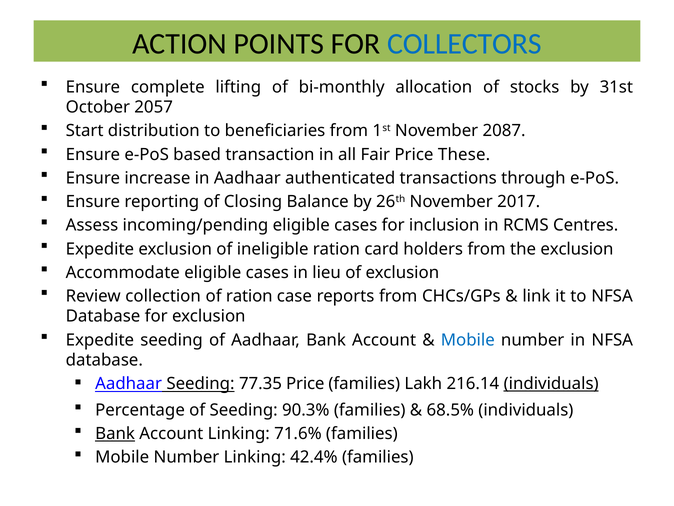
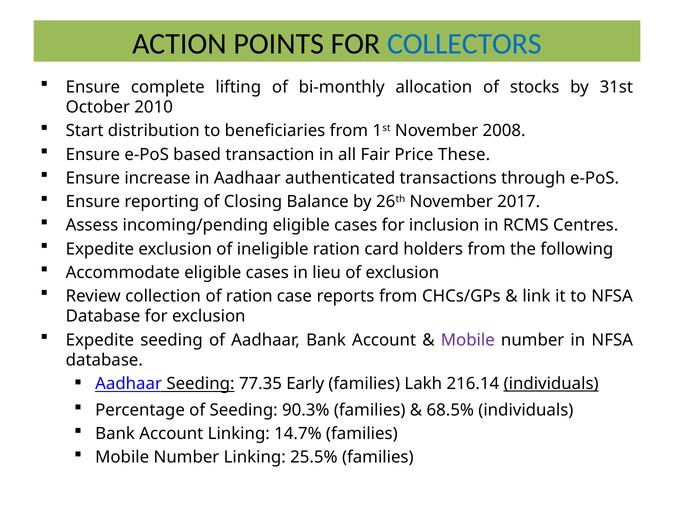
2057: 2057 -> 2010
2087: 2087 -> 2008
the exclusion: exclusion -> following
Mobile at (468, 340) colour: blue -> purple
77.35 Price: Price -> Early
Bank at (115, 433) underline: present -> none
71.6%: 71.6% -> 14.7%
42.4%: 42.4% -> 25.5%
